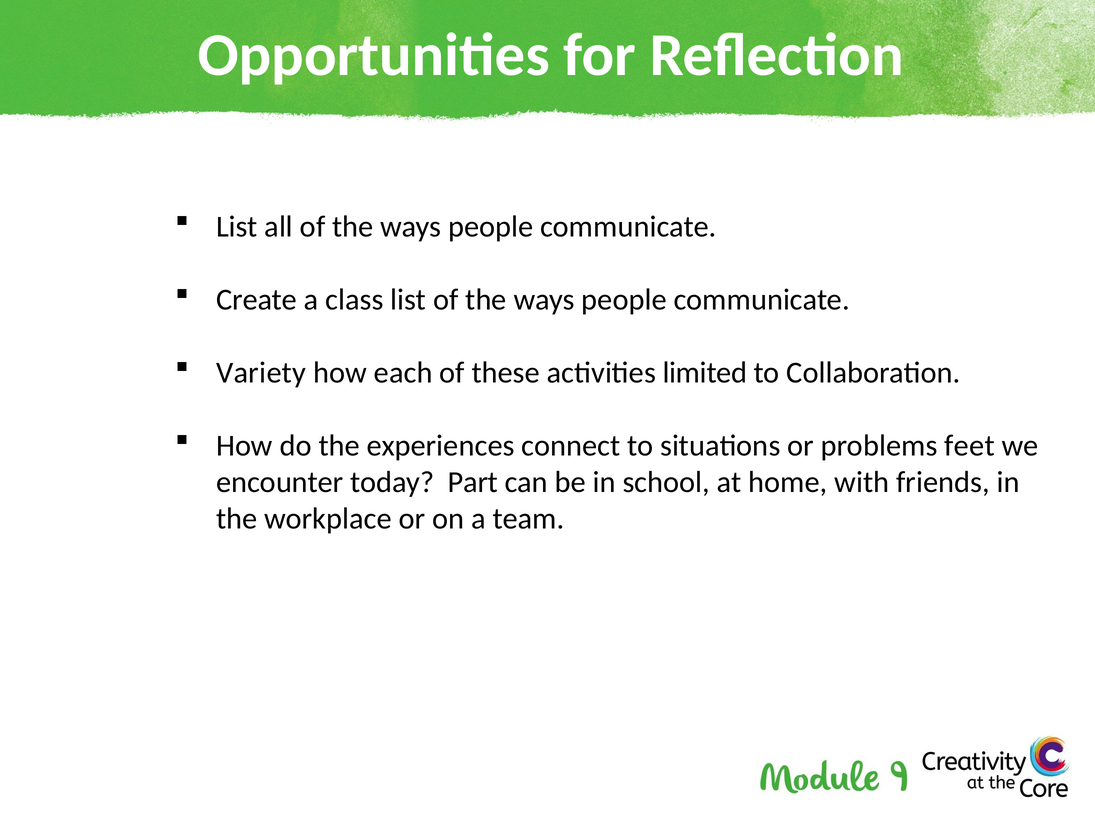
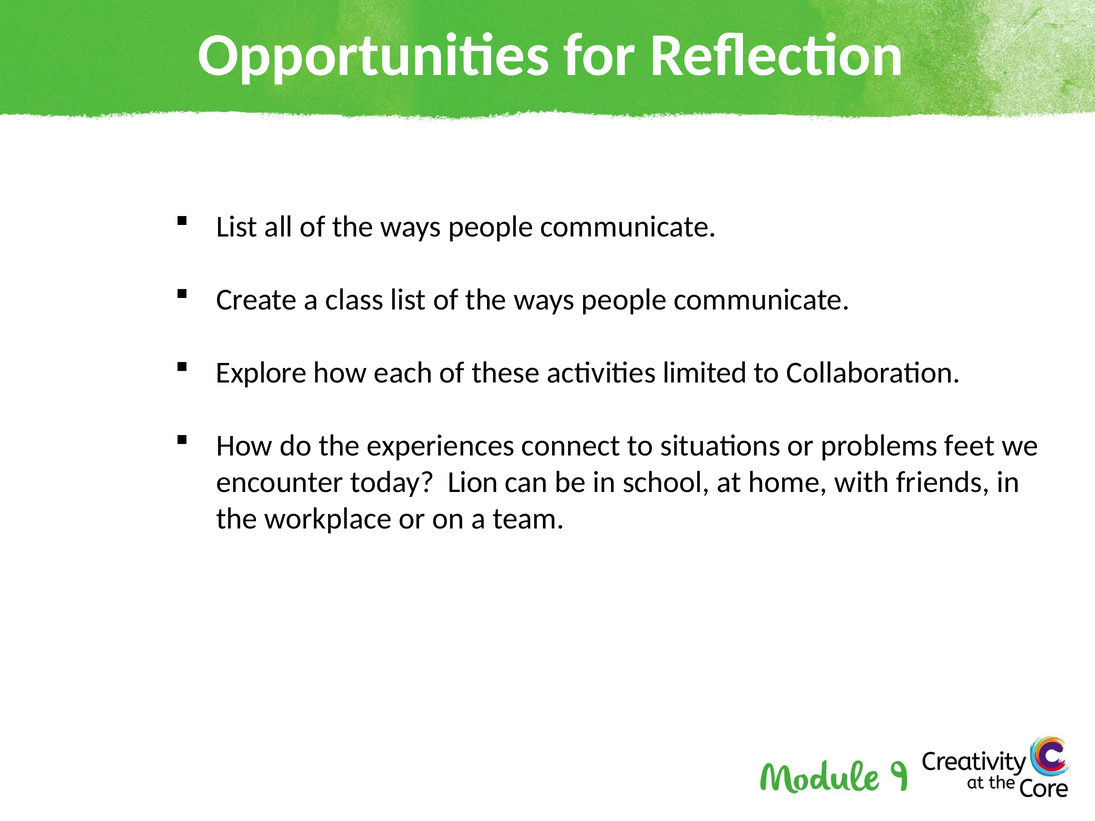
Variety: Variety -> Explore
Part: Part -> Lion
